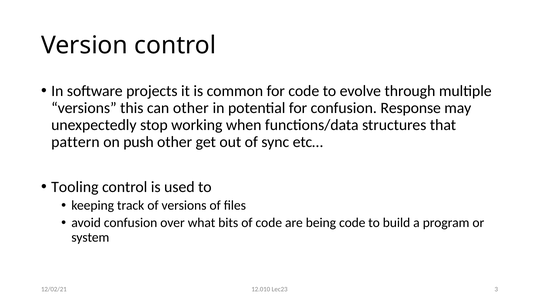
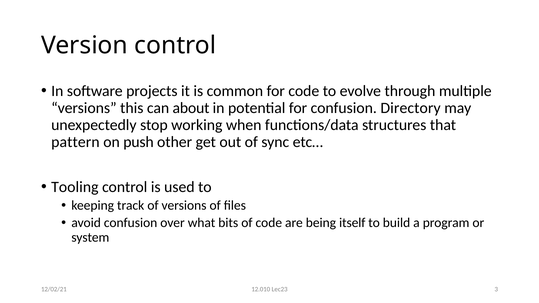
can other: other -> about
Response: Response -> Directory
being code: code -> itself
